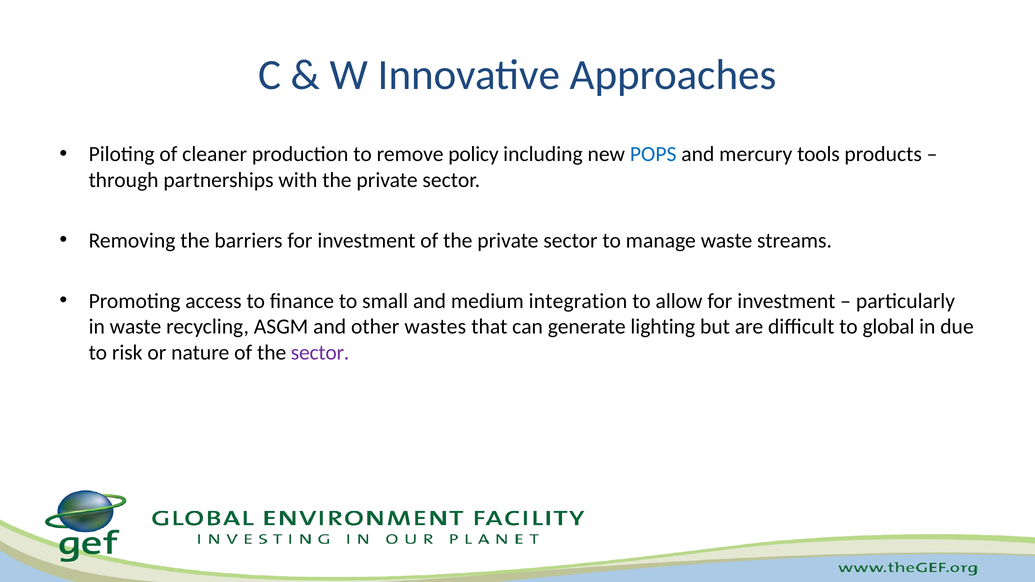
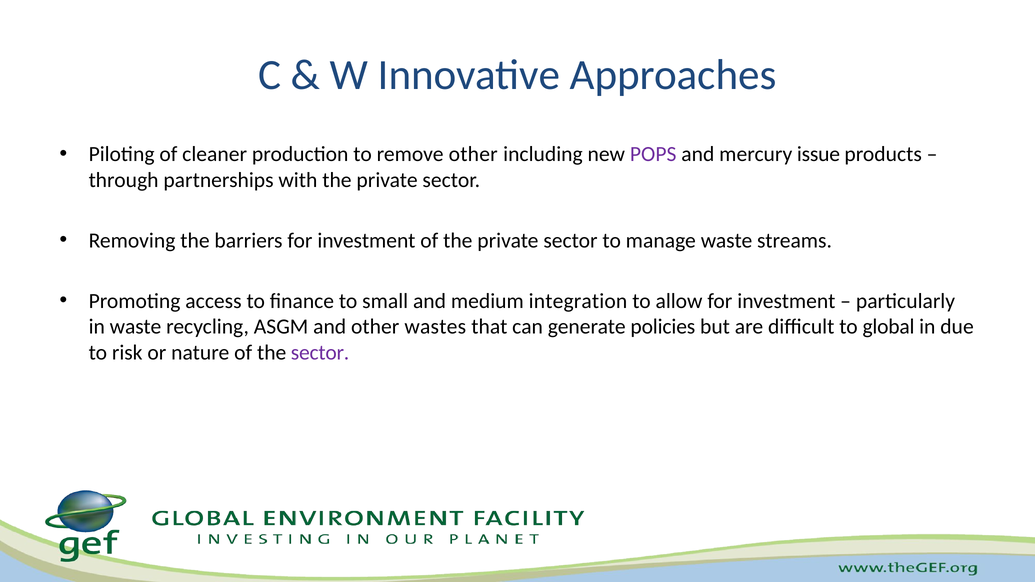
remove policy: policy -> other
POPS colour: blue -> purple
tools: tools -> issue
lighting: lighting -> policies
